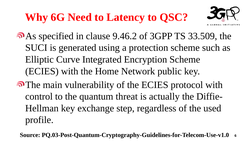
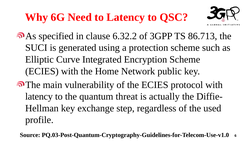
9.46.2: 9.46.2 -> 6.32.2
33.509: 33.509 -> 86.713
control at (39, 96): control -> latency
